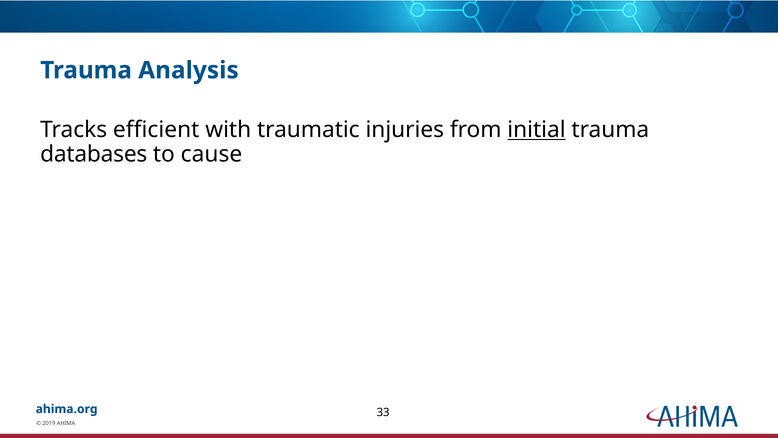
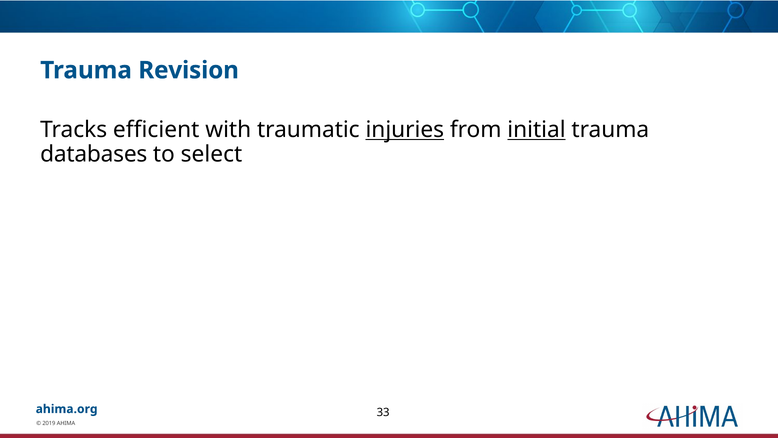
Analysis: Analysis -> Revision
injuries underline: none -> present
cause: cause -> select
